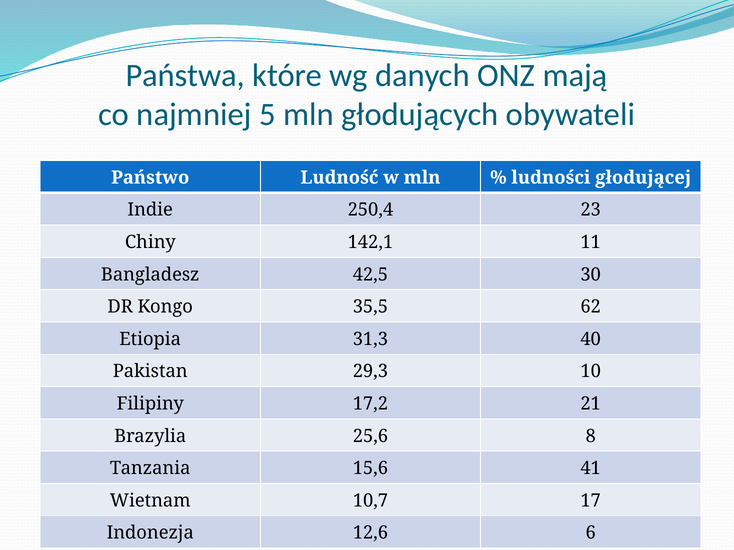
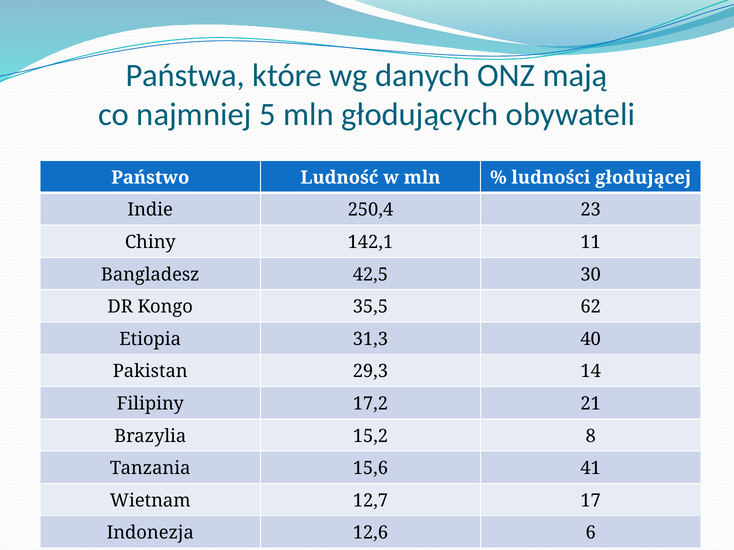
10: 10 -> 14
25,6: 25,6 -> 15,2
10,7: 10,7 -> 12,7
